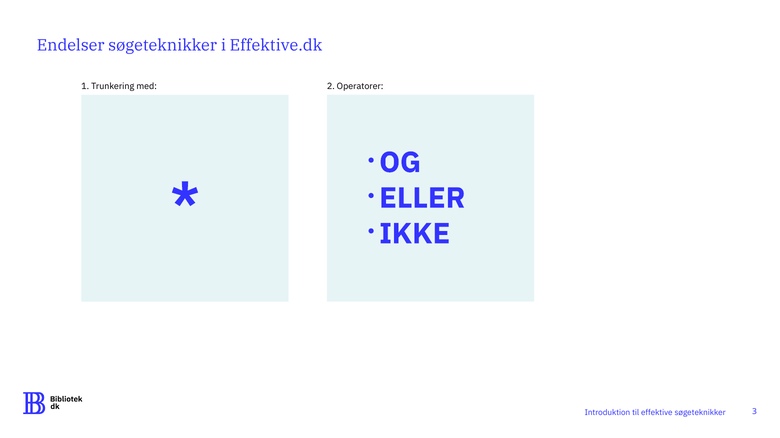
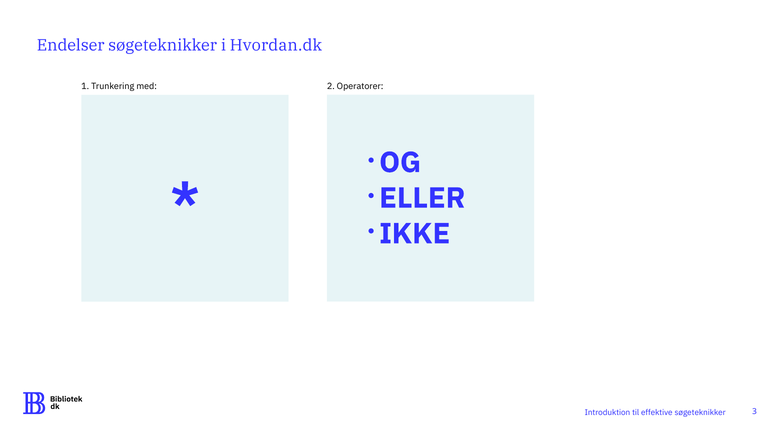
Effektive.dk: Effektive.dk -> Hvordan.dk
